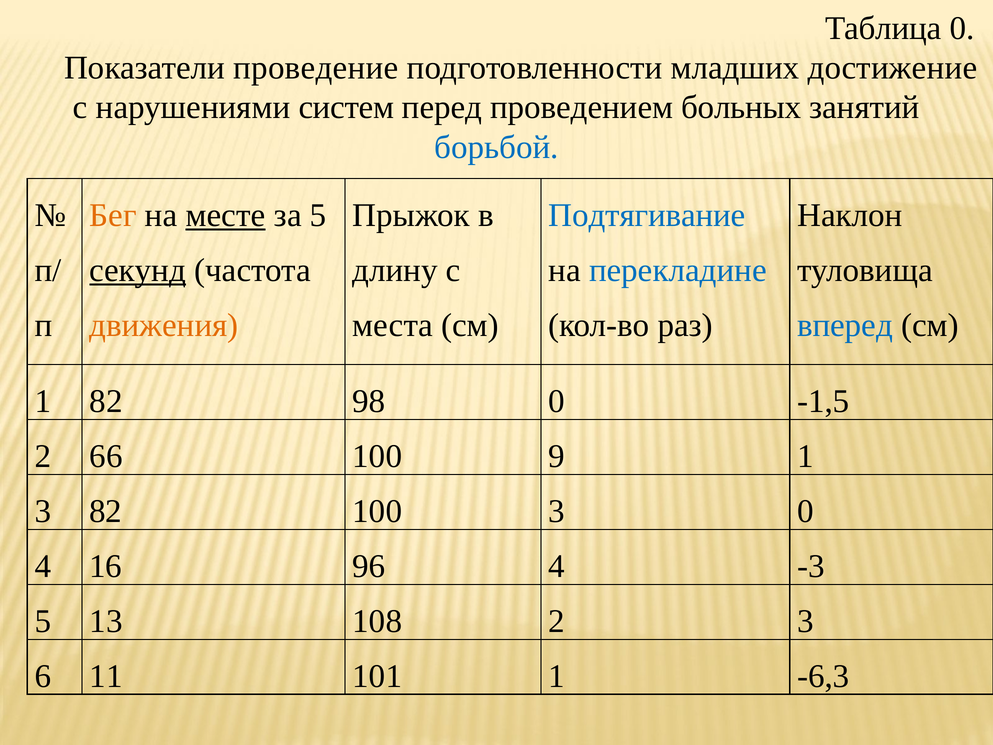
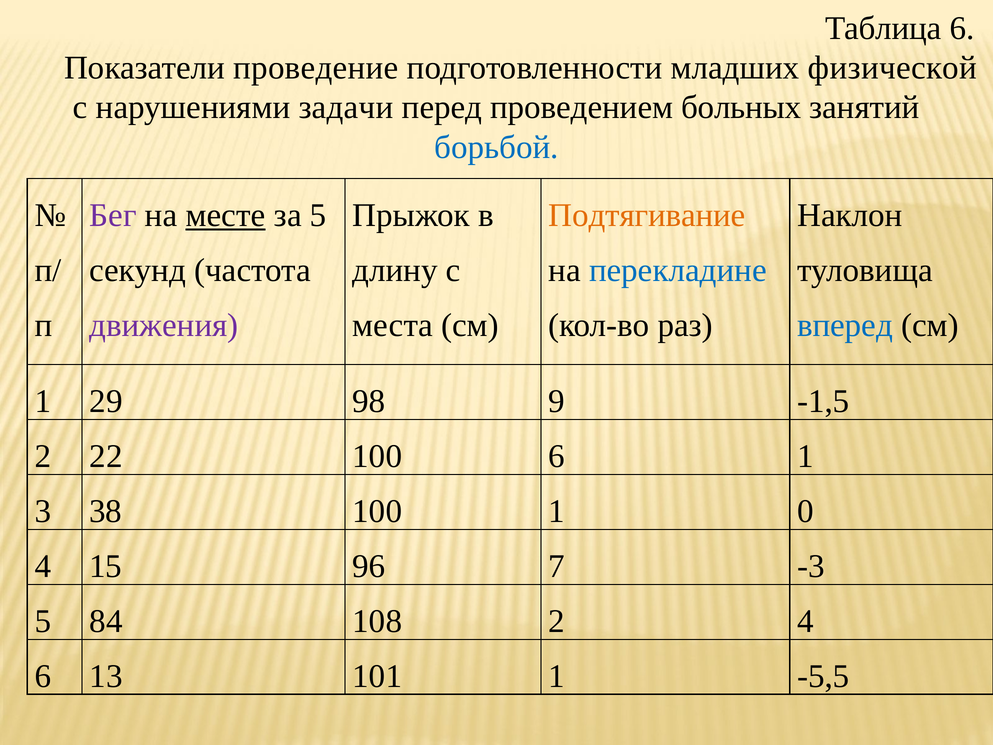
Таблица 0: 0 -> 6
достижение: достижение -> физической
систем: систем -> задачи
Бег colour: orange -> purple
Подтягивание colour: blue -> orange
секунд underline: present -> none
движения colour: orange -> purple
1 82: 82 -> 29
98 0: 0 -> 9
66: 66 -> 22
100 9: 9 -> 6
3 82: 82 -> 38
100 3: 3 -> 1
16: 16 -> 15
96 4: 4 -> 7
13: 13 -> 84
2 3: 3 -> 4
11: 11 -> 13
-6,3: -6,3 -> -5,5
